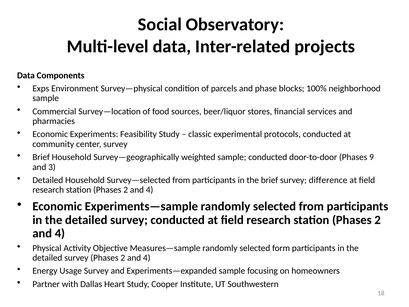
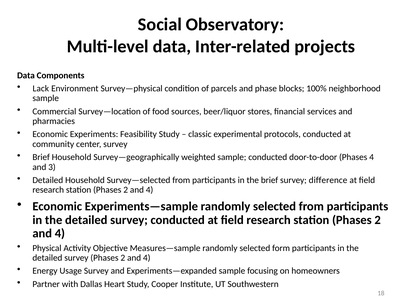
Exps: Exps -> Lack
Phases 9: 9 -> 4
